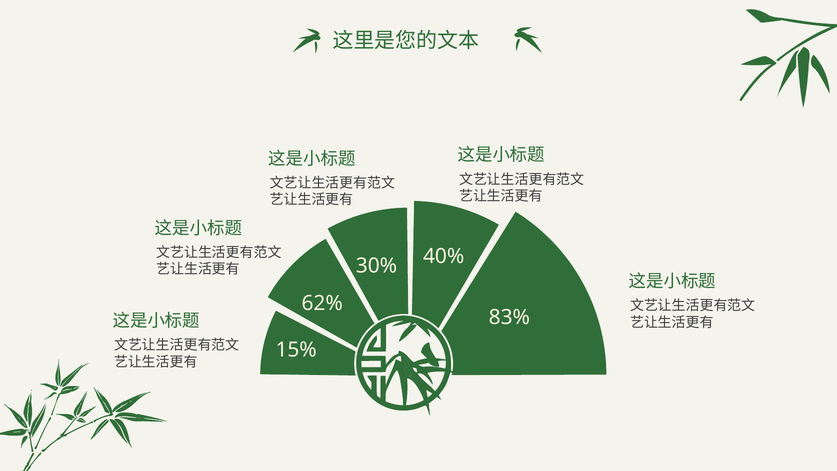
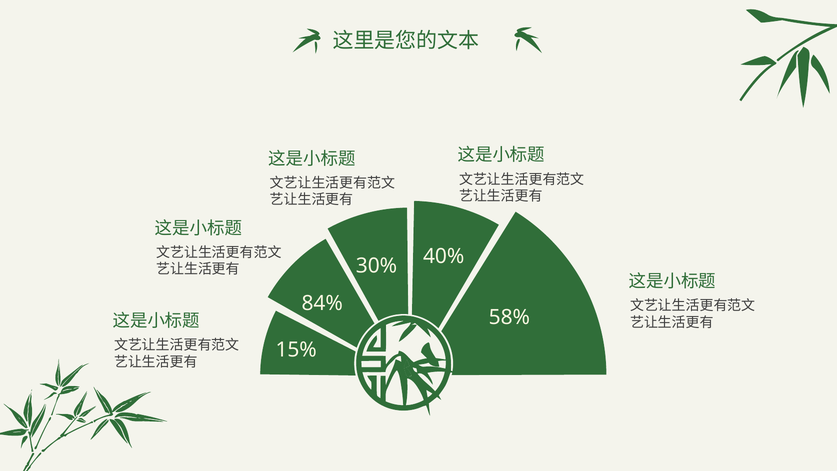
62%: 62% -> 84%
83%: 83% -> 58%
